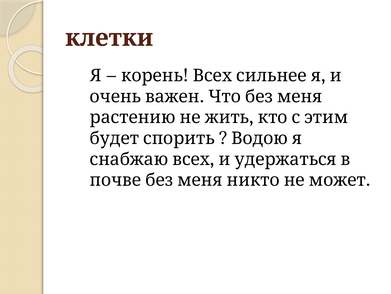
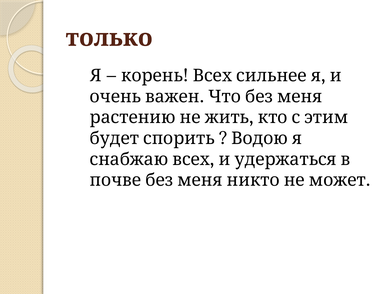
клетки: клетки -> только
